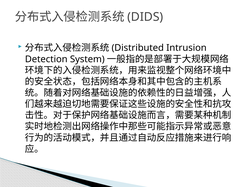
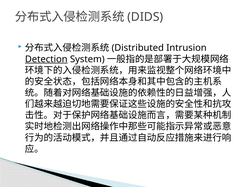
Detection underline: none -> present
